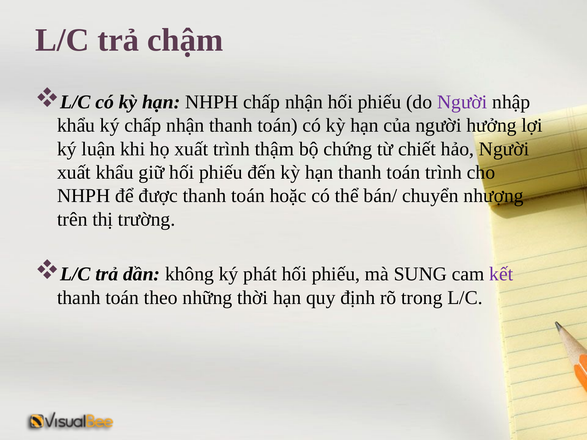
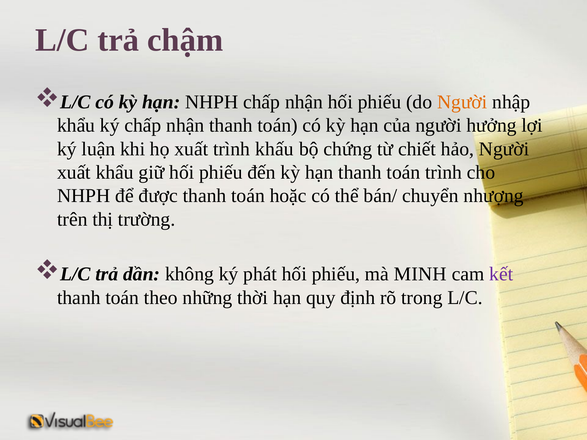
Người at (462, 102) colour: purple -> orange
thậm: thậm -> khấu
SUNG: SUNG -> MINH
